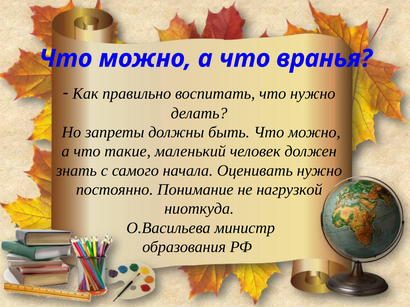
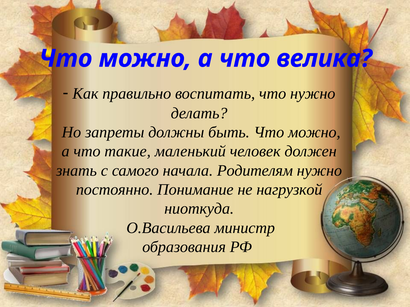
вранья: вранья -> велика
Оценивать: Оценивать -> Родителям
